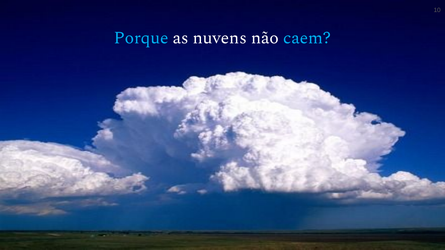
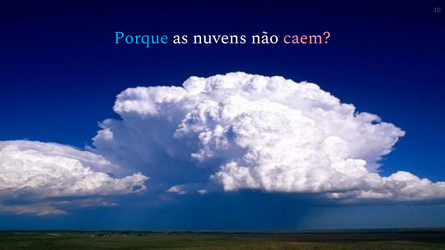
caem colour: light blue -> pink
